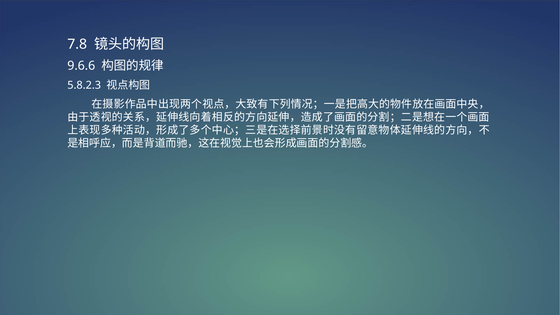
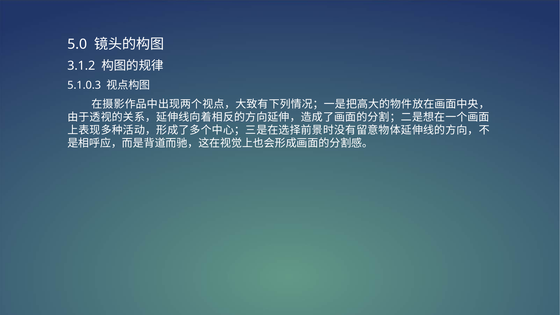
7.8: 7.8 -> 5.0
9.6.6: 9.6.6 -> 3.1.2
5.8.2.3: 5.8.2.3 -> 5.1.0.3
